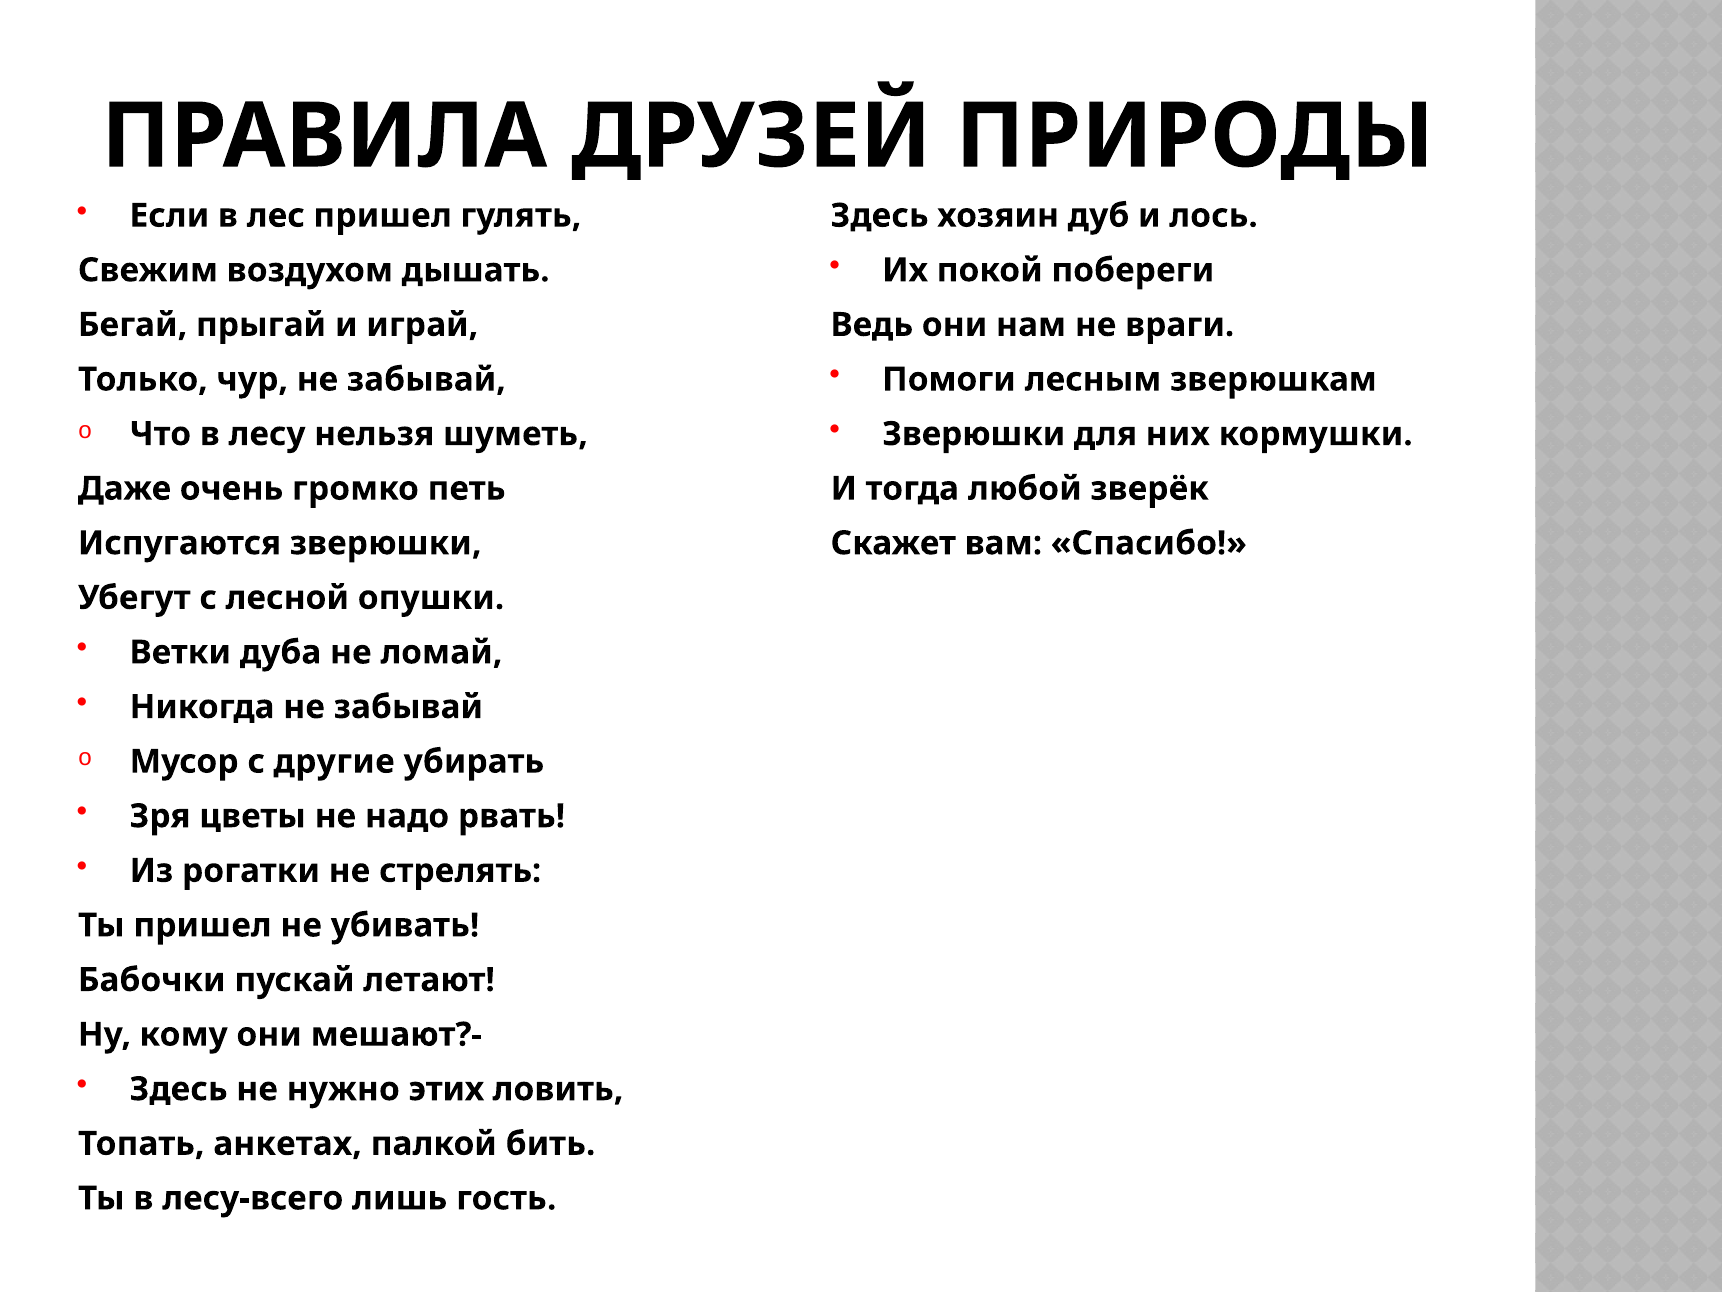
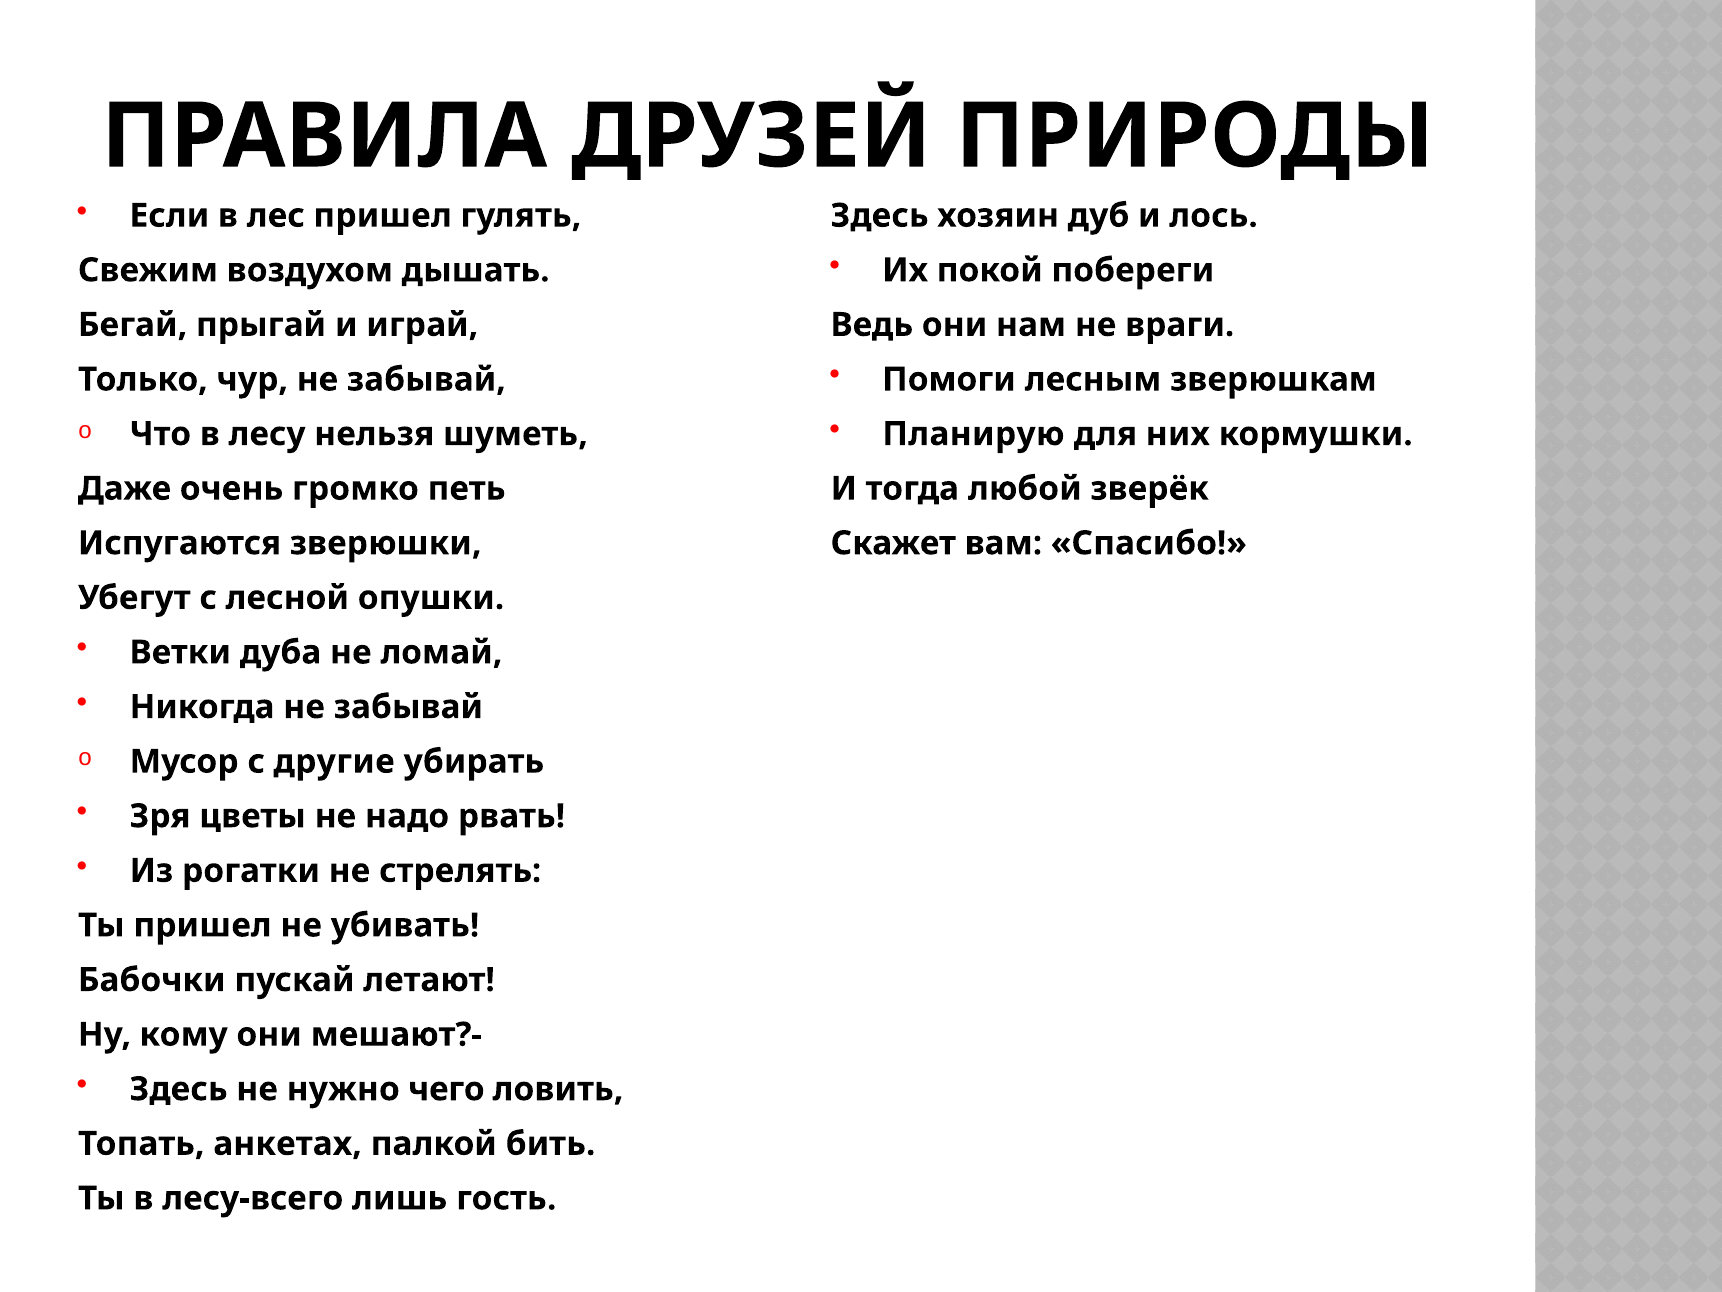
Зверюшки at (974, 434): Зверюшки -> Планирую
этих: этих -> чего
